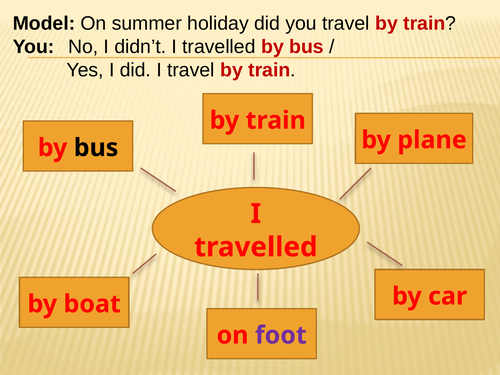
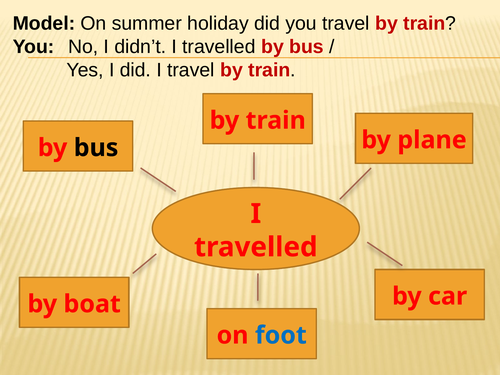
foot colour: purple -> blue
